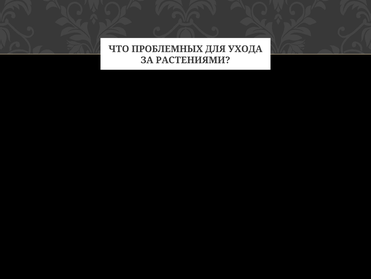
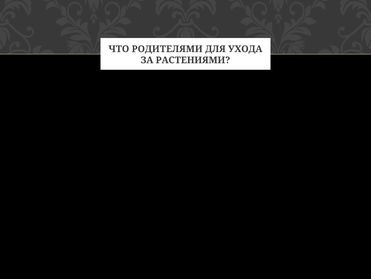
ПРОБЛЕМНЫХ: ПРОБЛЕМНЫХ -> РОДИТЕЛЯМИ
